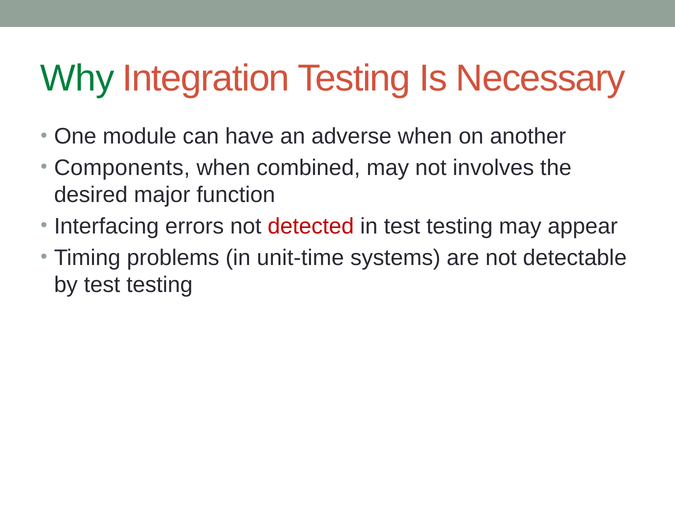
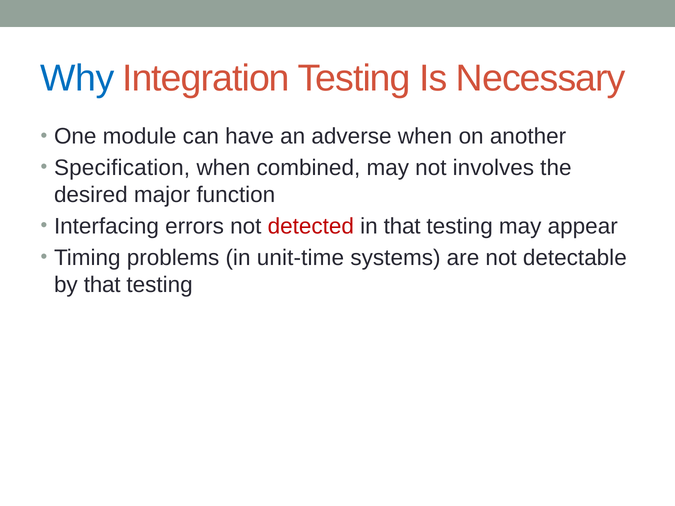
Why colour: green -> blue
Components: Components -> Specification
in test: test -> that
by test: test -> that
